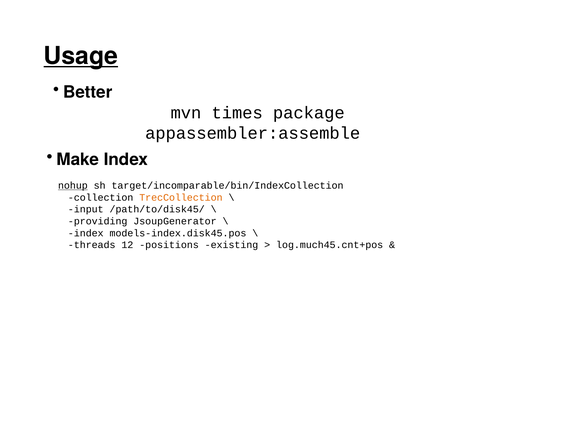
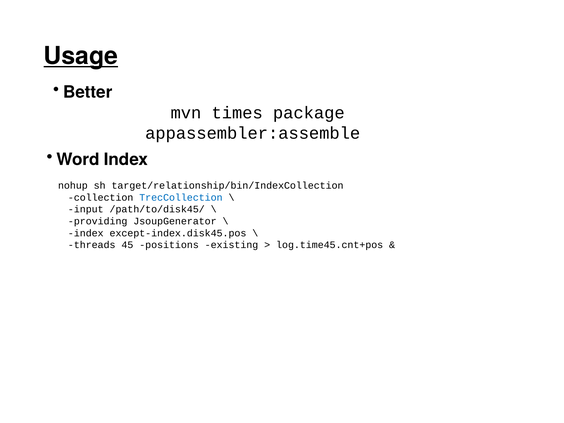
Make: Make -> Word
nohup underline: present -> none
target/incomparable/bin/IndexCollection: target/incomparable/bin/IndexCollection -> target/relationship/bin/IndexCollection
TrecCollection colour: orange -> blue
models-index.disk45.pos: models-index.disk45.pos -> except-index.disk45.pos
12: 12 -> 45
log.much45.cnt+pos: log.much45.cnt+pos -> log.time45.cnt+pos
